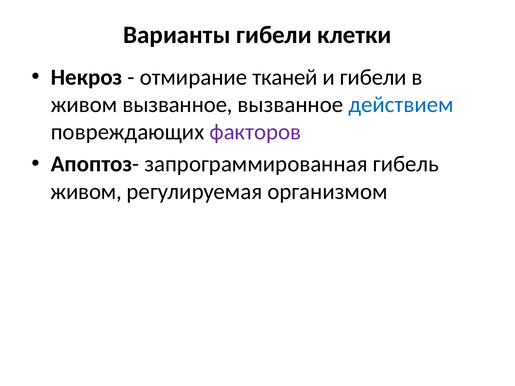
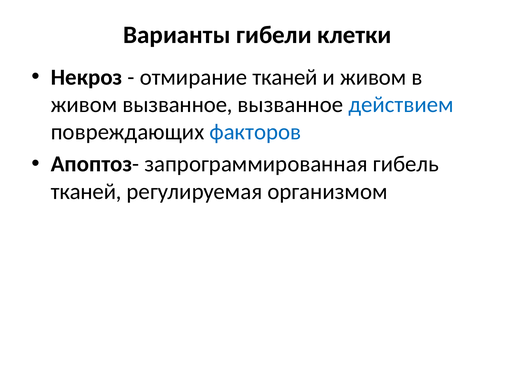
и гибели: гибели -> живом
факторов colour: purple -> blue
живом at (86, 192): живом -> тканей
